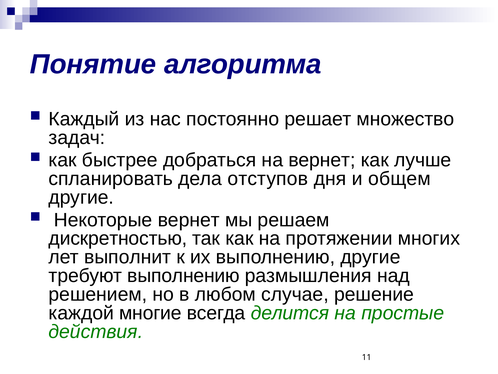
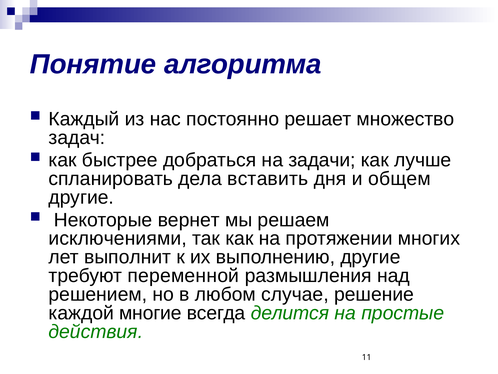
на вернет: вернет -> задачи
отступов: отступов -> вставить
дискретностью: дискретностью -> исключениями
требуют выполнению: выполнению -> переменной
